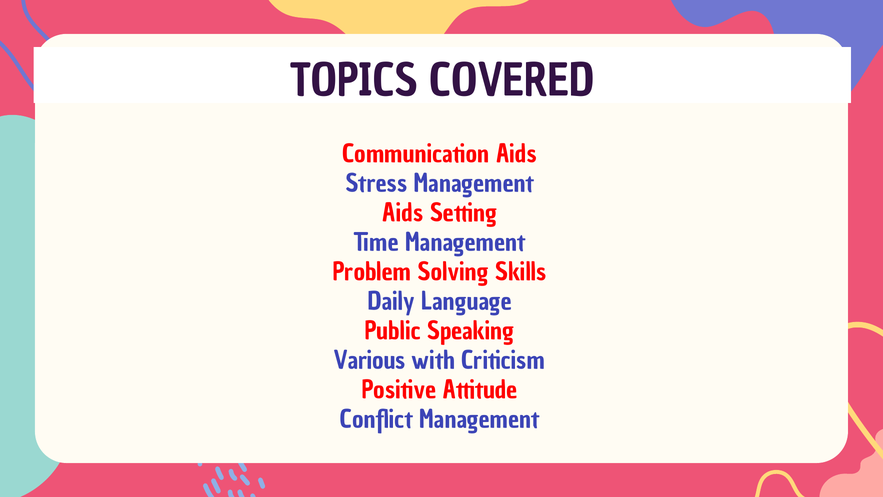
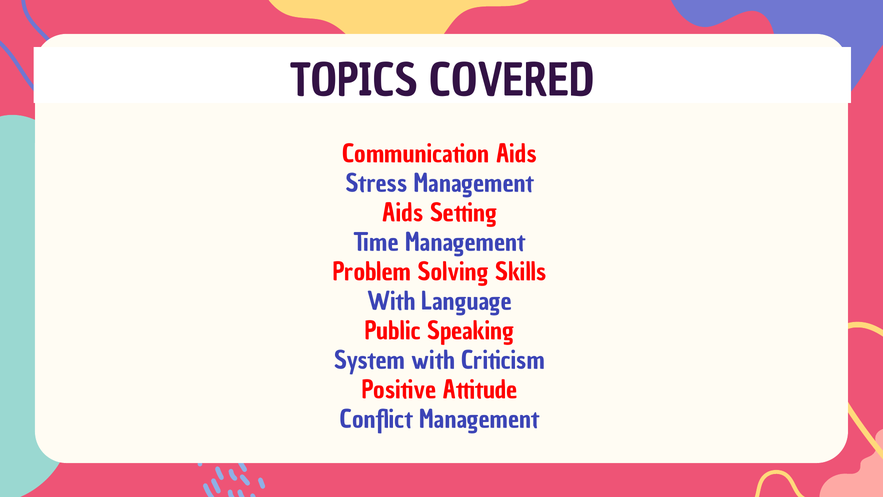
Daily at (391, 301): Daily -> With
Various: Various -> System
